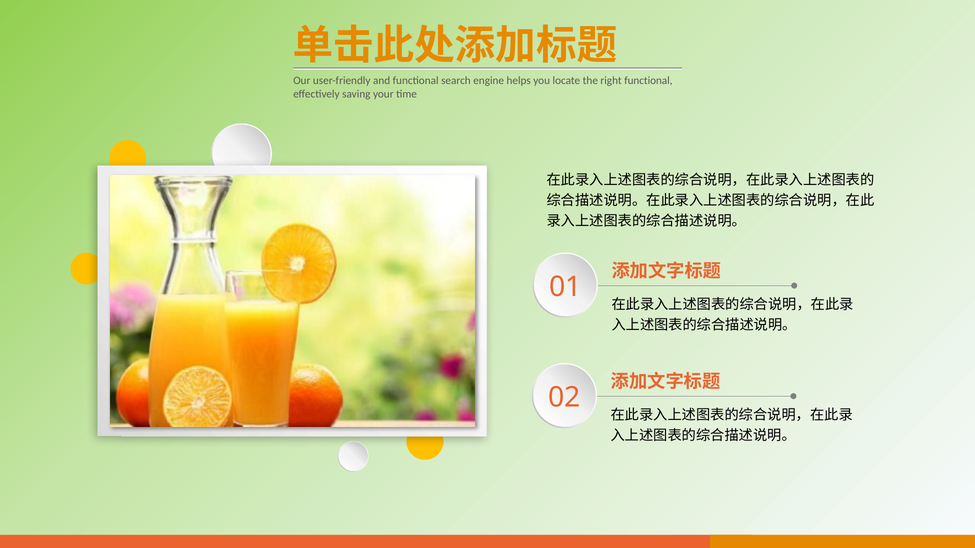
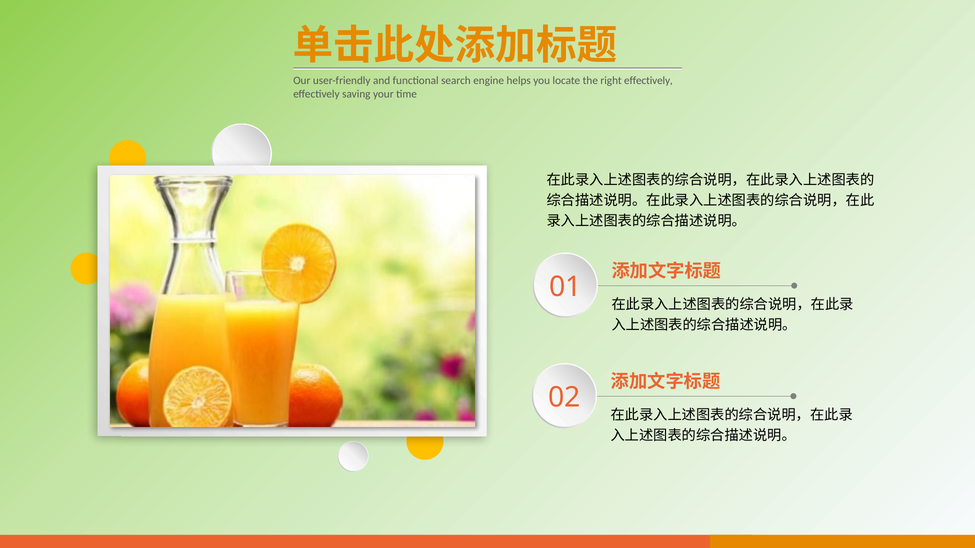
functional at (648, 81): functional -> effectively
